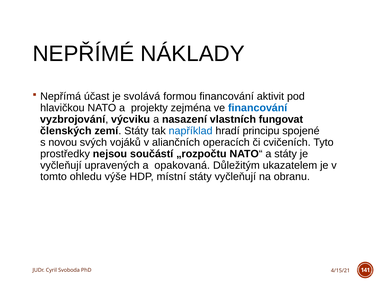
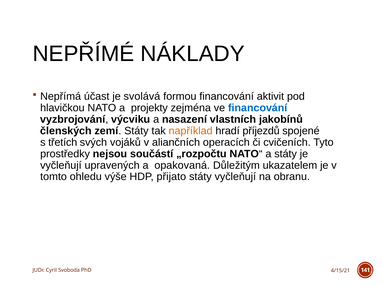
fungovat: fungovat -> jakobínů
například colour: blue -> orange
principu: principu -> příjezdů
novou: novou -> třetích
místní: místní -> přijato
